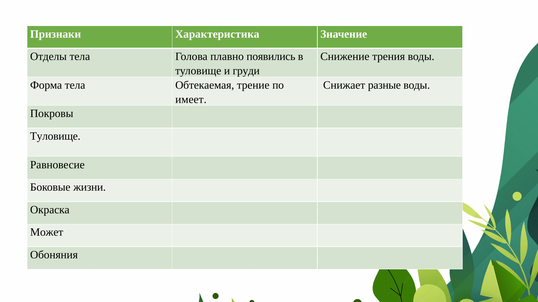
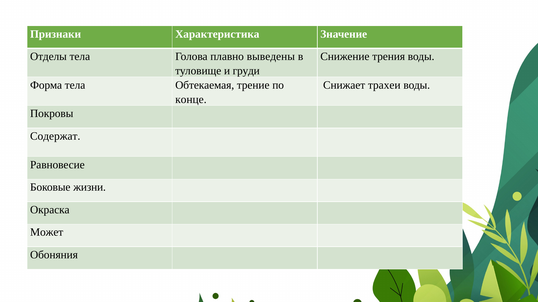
появились: появились -> выведены
разные: разные -> трахеи
имеет: имеет -> конце
Туловище at (55, 136): Туловище -> Содержат
